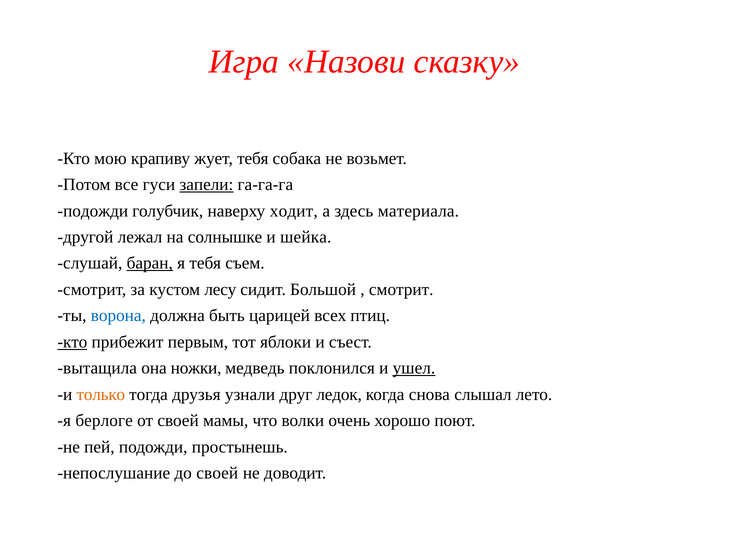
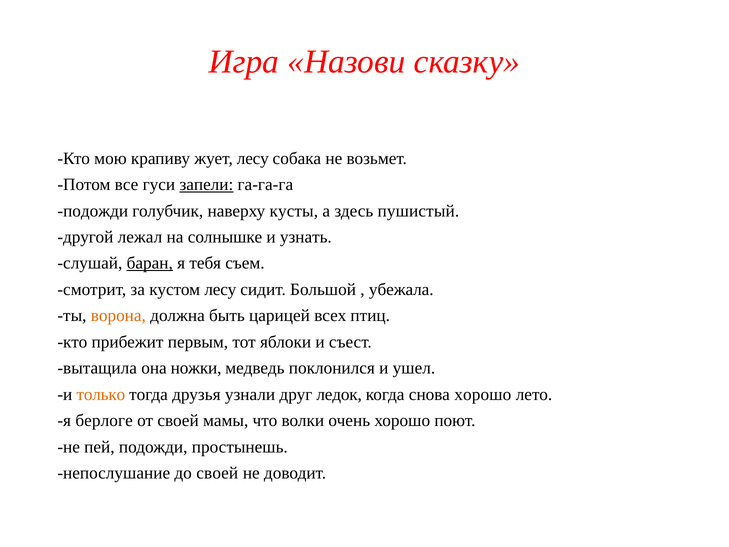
жует тебя: тебя -> лесу
ходит: ходит -> кусты
материала: материала -> пушистый
шейка: шейка -> узнать
смотрит at (401, 289): смотрит -> убежала
ворона colour: blue -> orange
кто at (72, 342) underline: present -> none
ушел underline: present -> none
снова слышал: слышал -> хорошо
